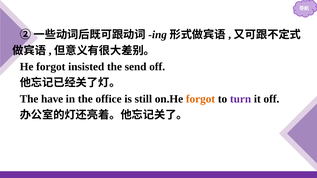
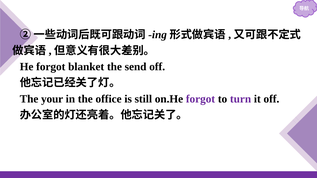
insisted: insisted -> blanket
have: have -> your
forgot at (200, 99) colour: orange -> purple
